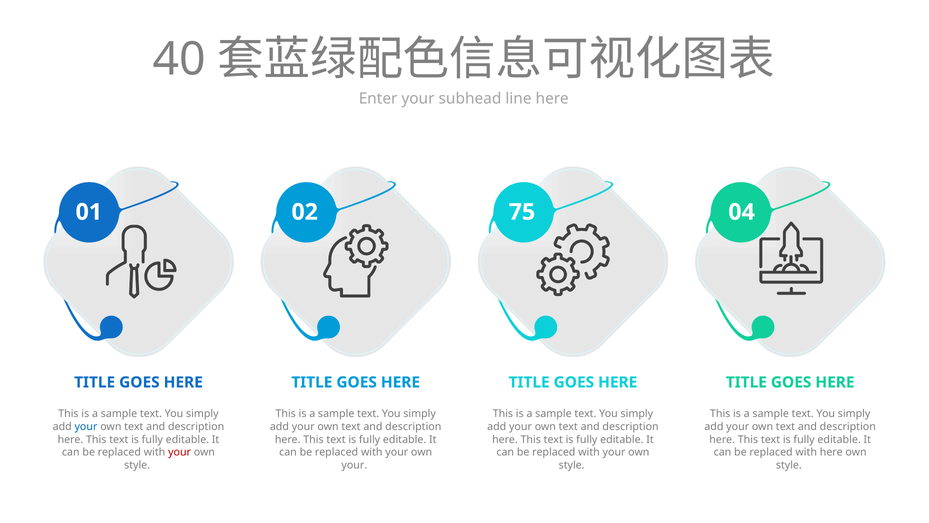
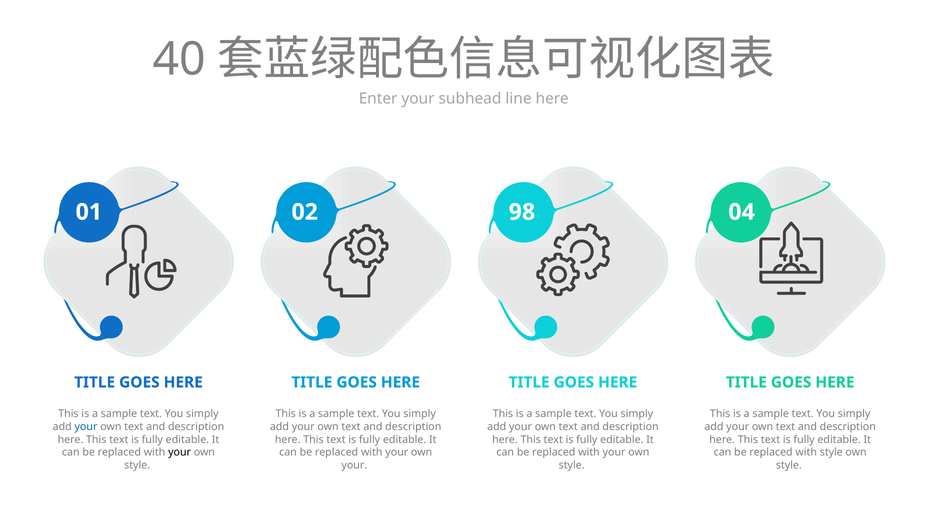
75: 75 -> 98
your at (180, 452) colour: red -> black
with here: here -> style
